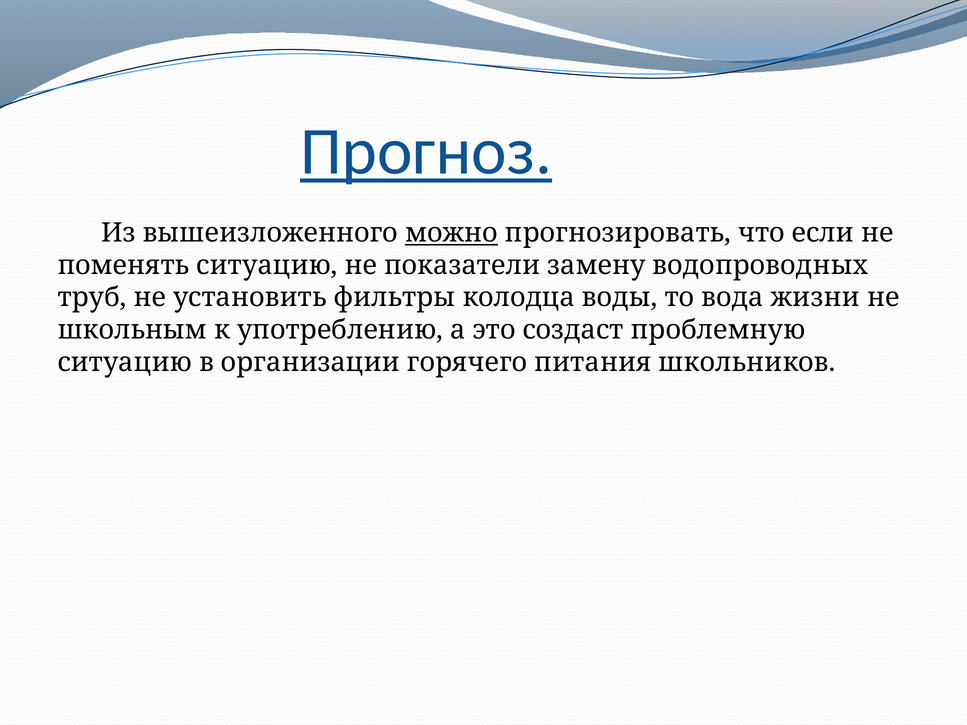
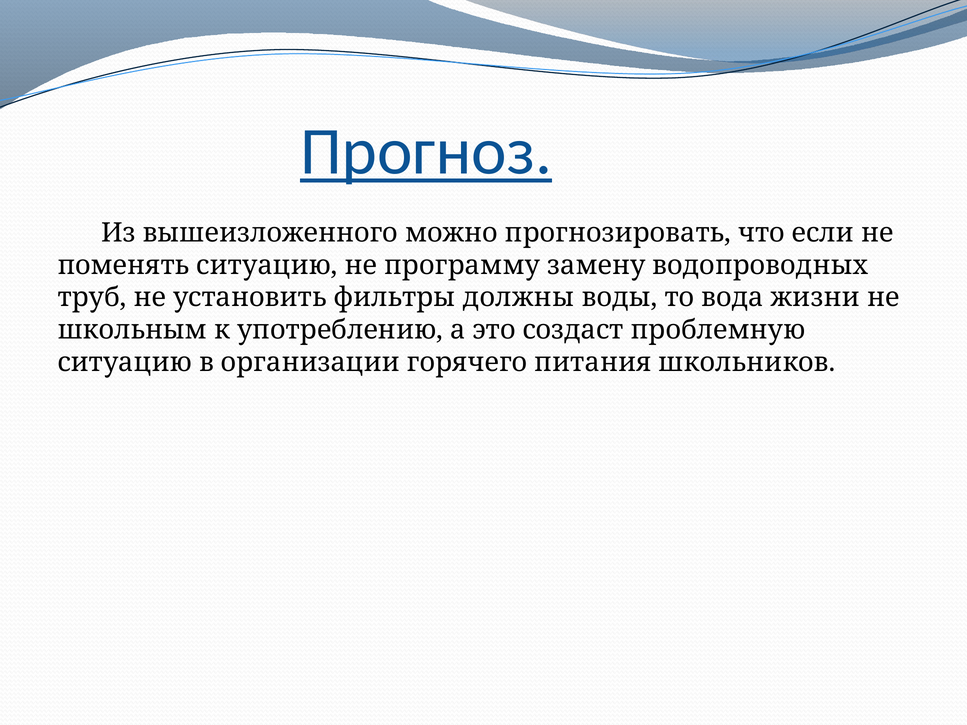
можно underline: present -> none
показатели: показатели -> программу
колодца: колодца -> должны
